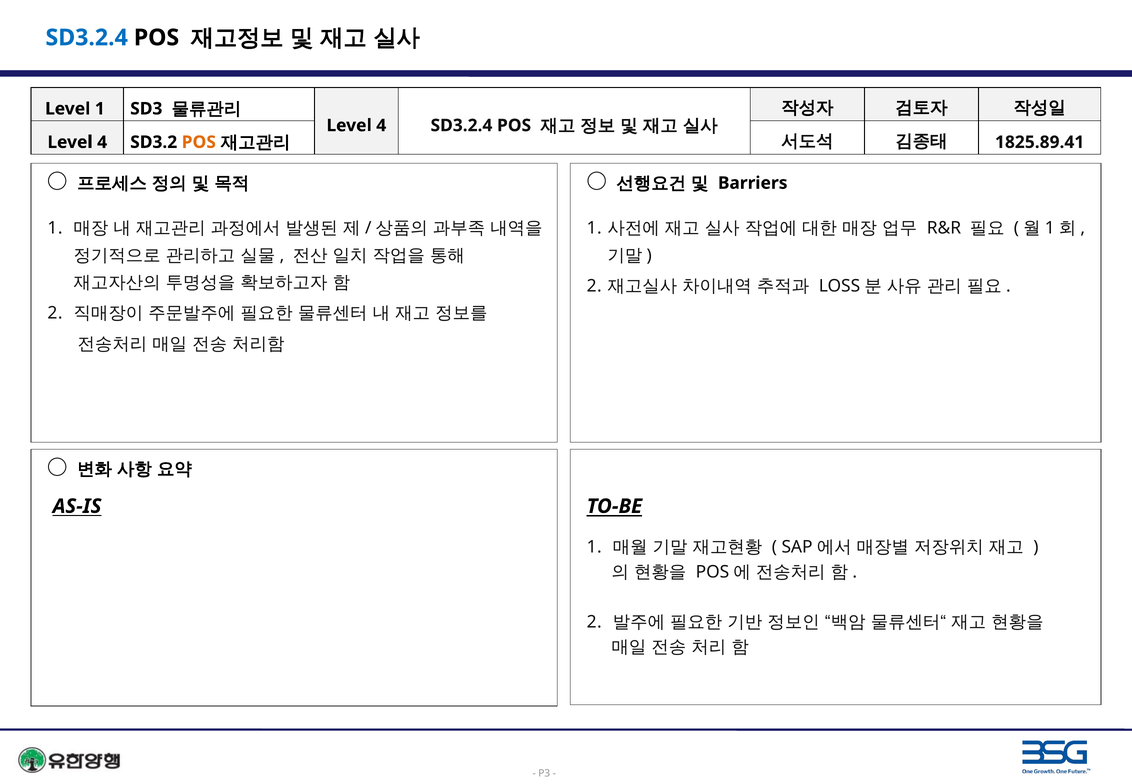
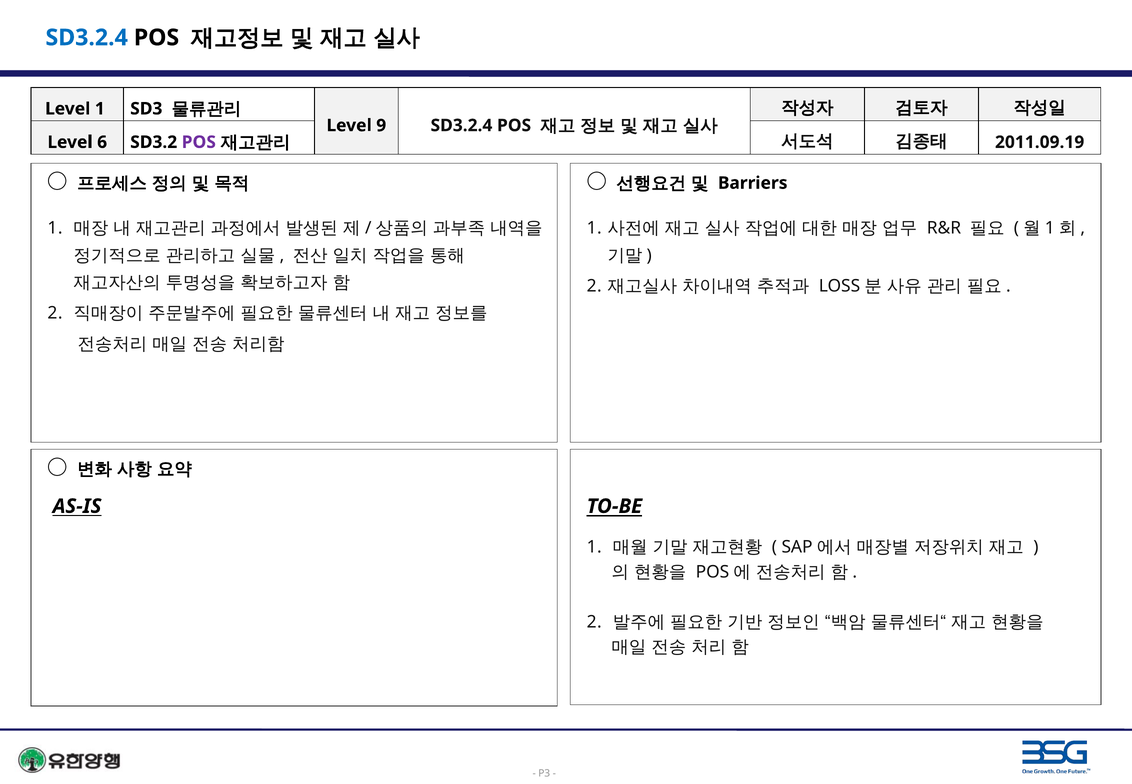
4 at (381, 125): 4 -> 9
4 at (102, 142): 4 -> 6
POS at (199, 142) colour: orange -> purple
1825.89.41: 1825.89.41 -> 2011.09.19
